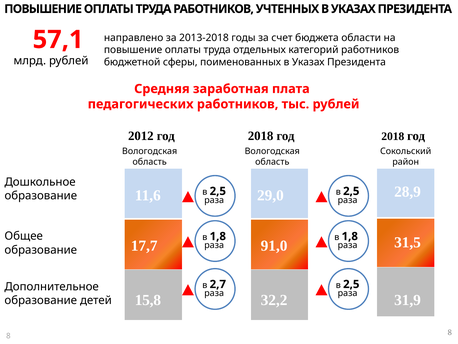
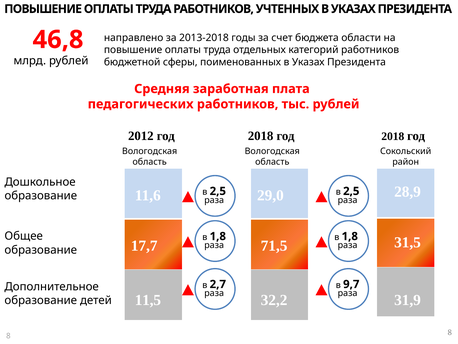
57,1: 57,1 -> 46,8
91,0: 91,0 -> 71,5
2,5 at (351, 284): 2,5 -> 9,7
15,8: 15,8 -> 11,5
